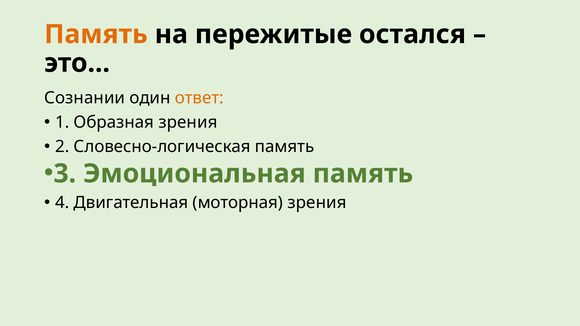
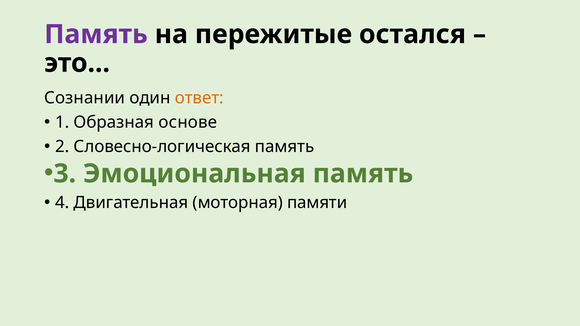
Память at (96, 34) colour: orange -> purple
Образная зрения: зрения -> основе
моторная зрения: зрения -> памяти
